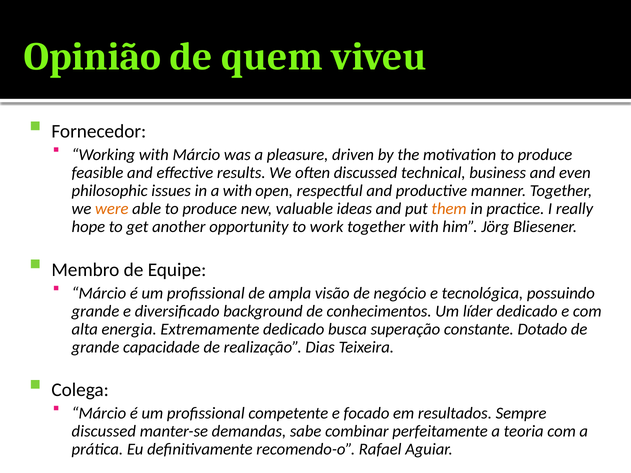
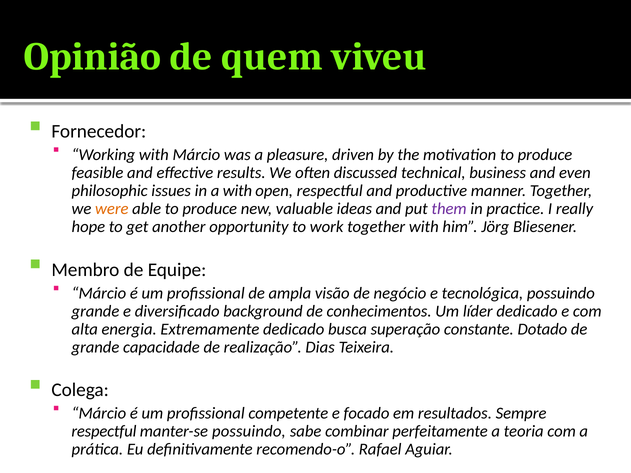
them colour: orange -> purple
discussed at (104, 432): discussed -> respectful
manter-se demandas: demandas -> possuindo
